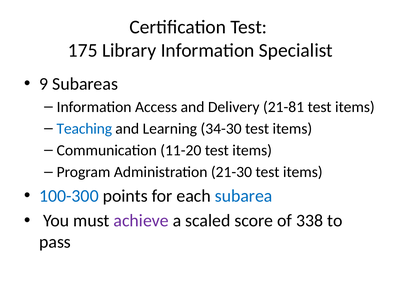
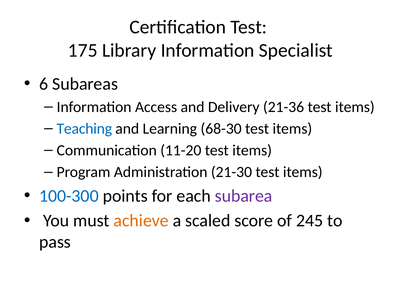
9: 9 -> 6
21-81: 21-81 -> 21-36
34-30: 34-30 -> 68-30
subarea colour: blue -> purple
achieve colour: purple -> orange
338: 338 -> 245
